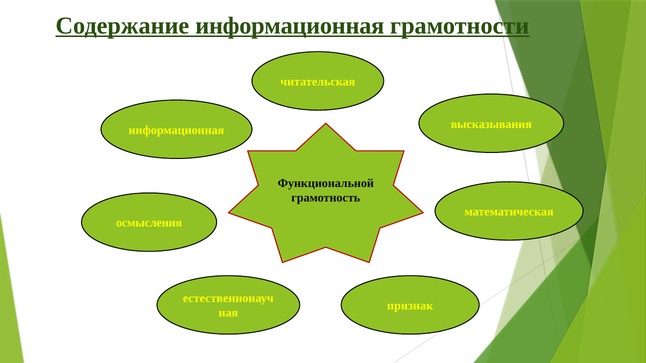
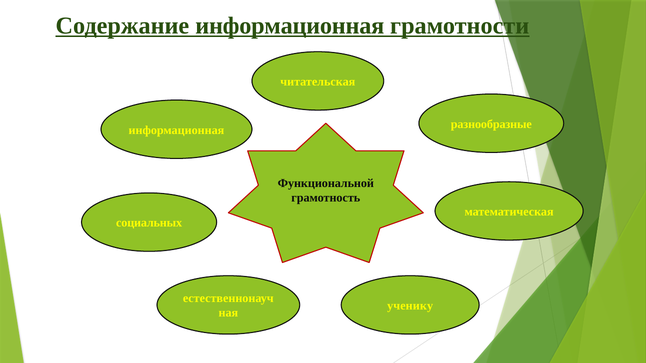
высказывания: высказывания -> разнообразные
осмысления: осмысления -> социальных
признак: признак -> ученику
